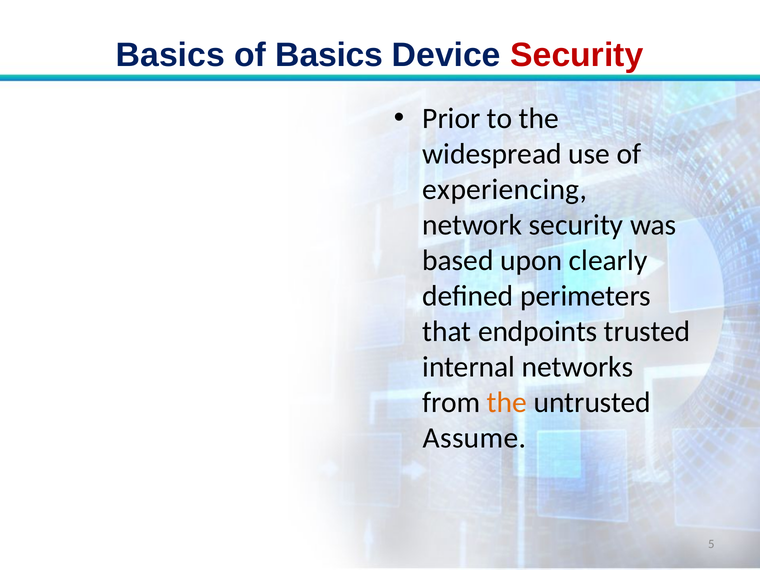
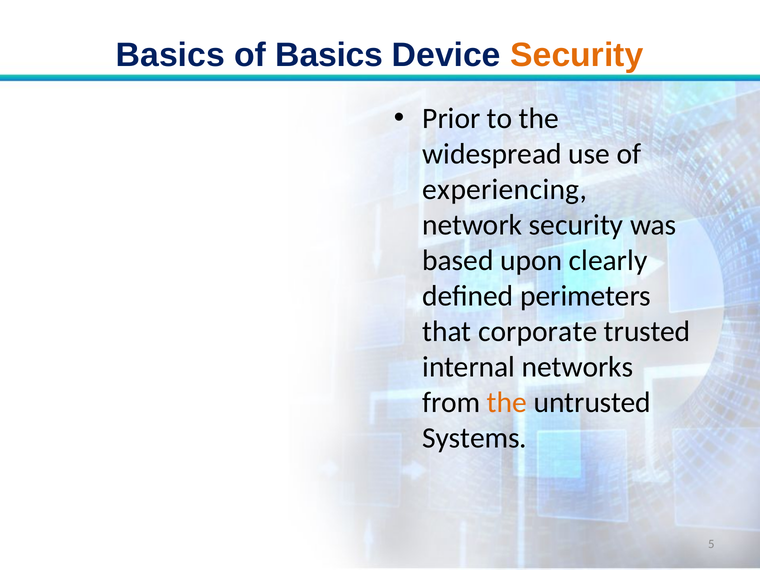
Security at (577, 55) colour: red -> orange
endpoints: endpoints -> corporate
Assume: Assume -> Systems
